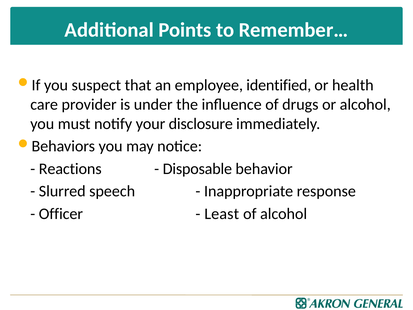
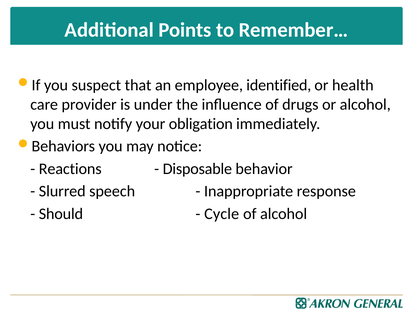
disclosure: disclosure -> obligation
Officer: Officer -> Should
Least: Least -> Cycle
